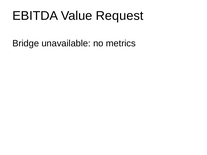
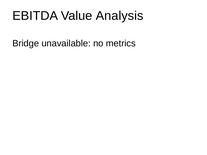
Request: Request -> Analysis
